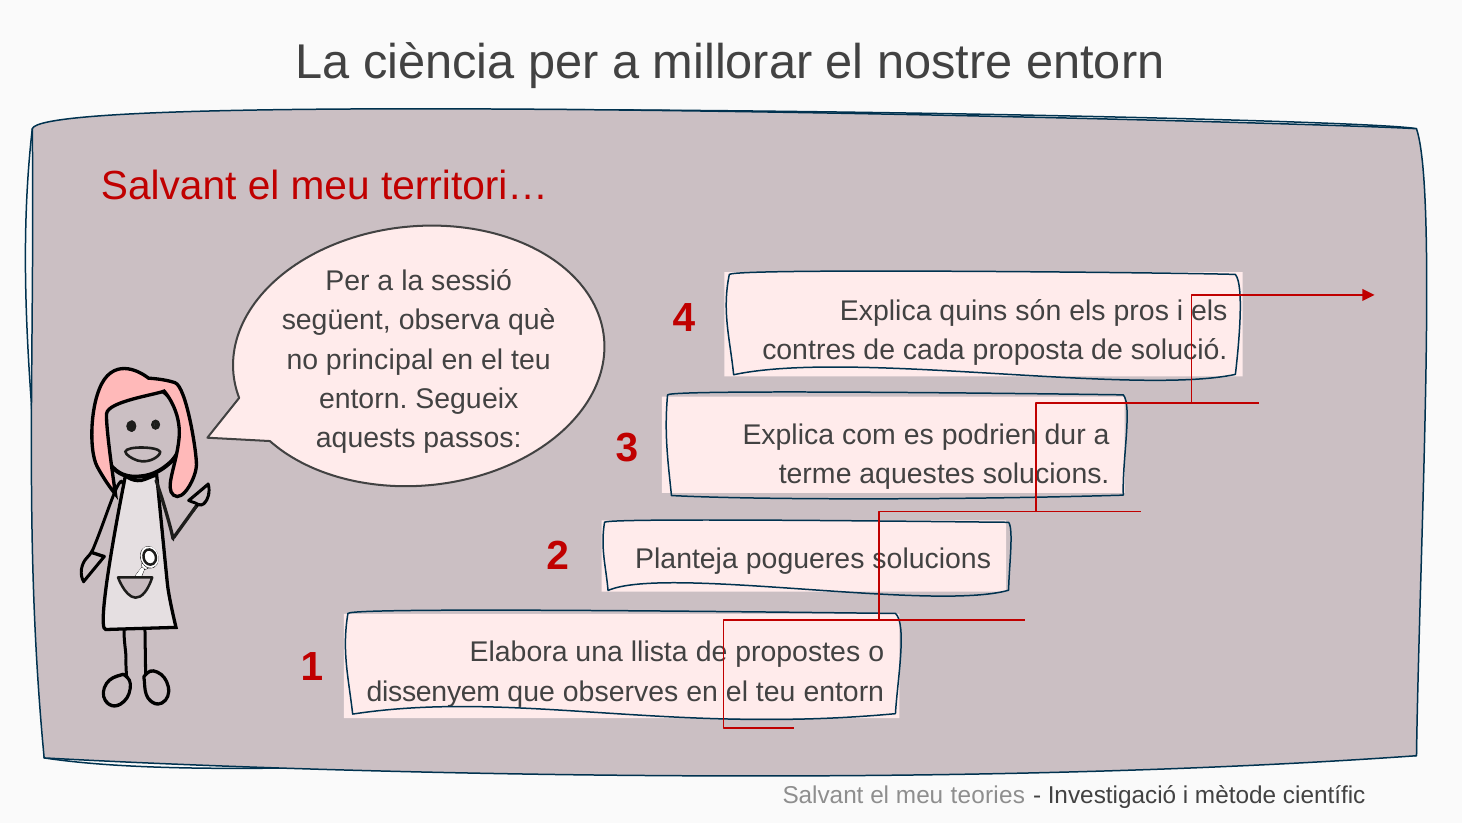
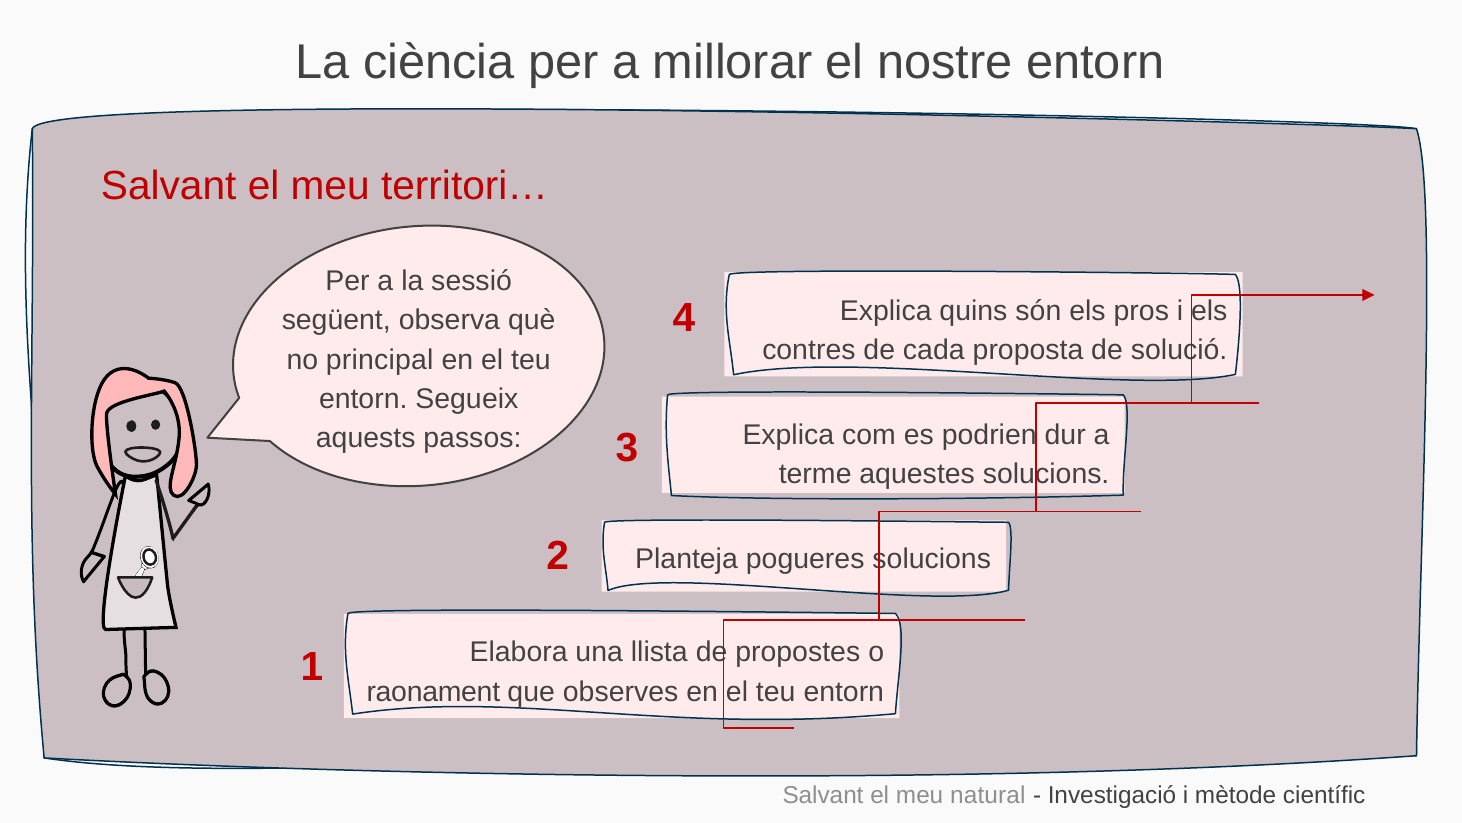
dissenyem: dissenyem -> raonament
teories: teories -> natural
